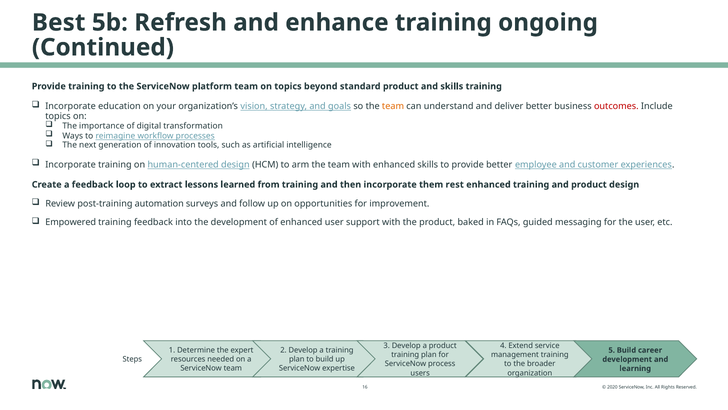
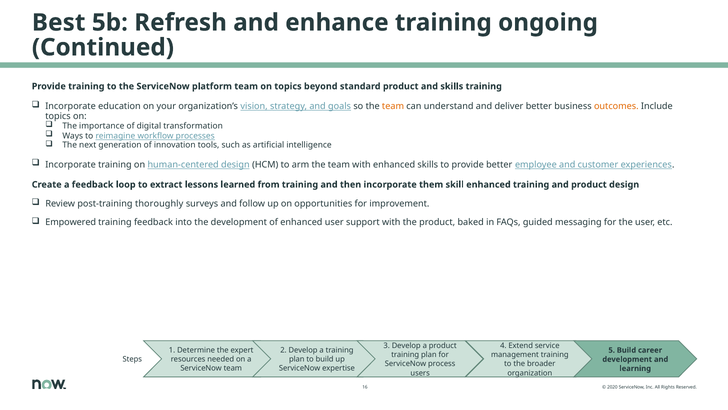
outcomes colour: red -> orange
rest: rest -> skill
automation: automation -> thoroughly
